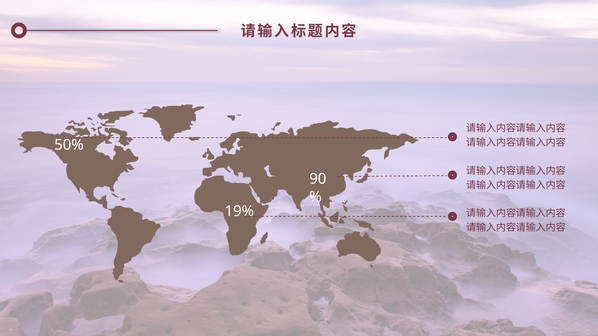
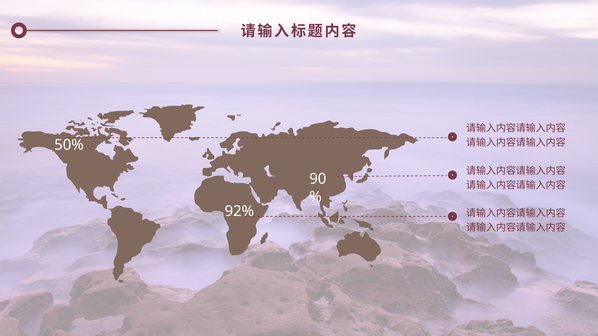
19%: 19% -> 92%
